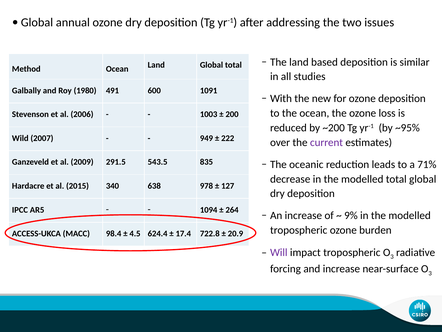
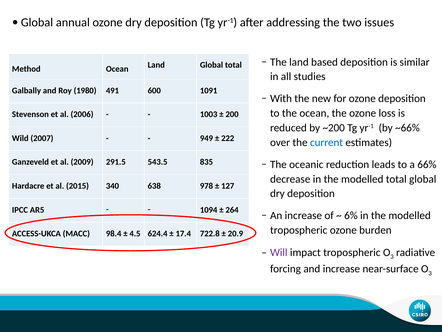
~95%: ~95% -> ~66%
current colour: purple -> blue
71%: 71% -> 66%
9%: 9% -> 6%
